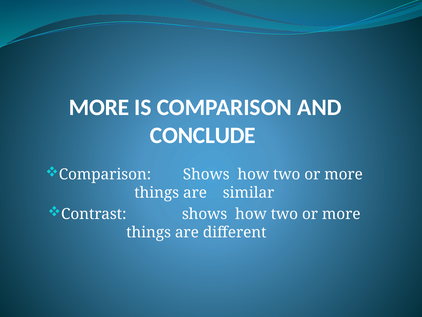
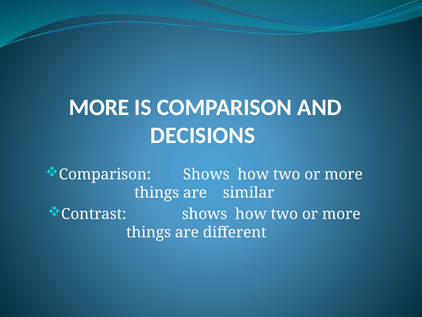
CONCLUDE: CONCLUDE -> DECISIONS
